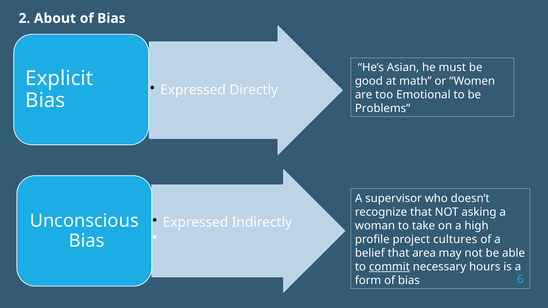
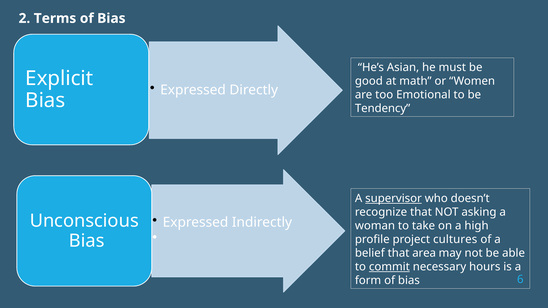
About: About -> Terms
Problems: Problems -> Tendency
supervisor underline: none -> present
